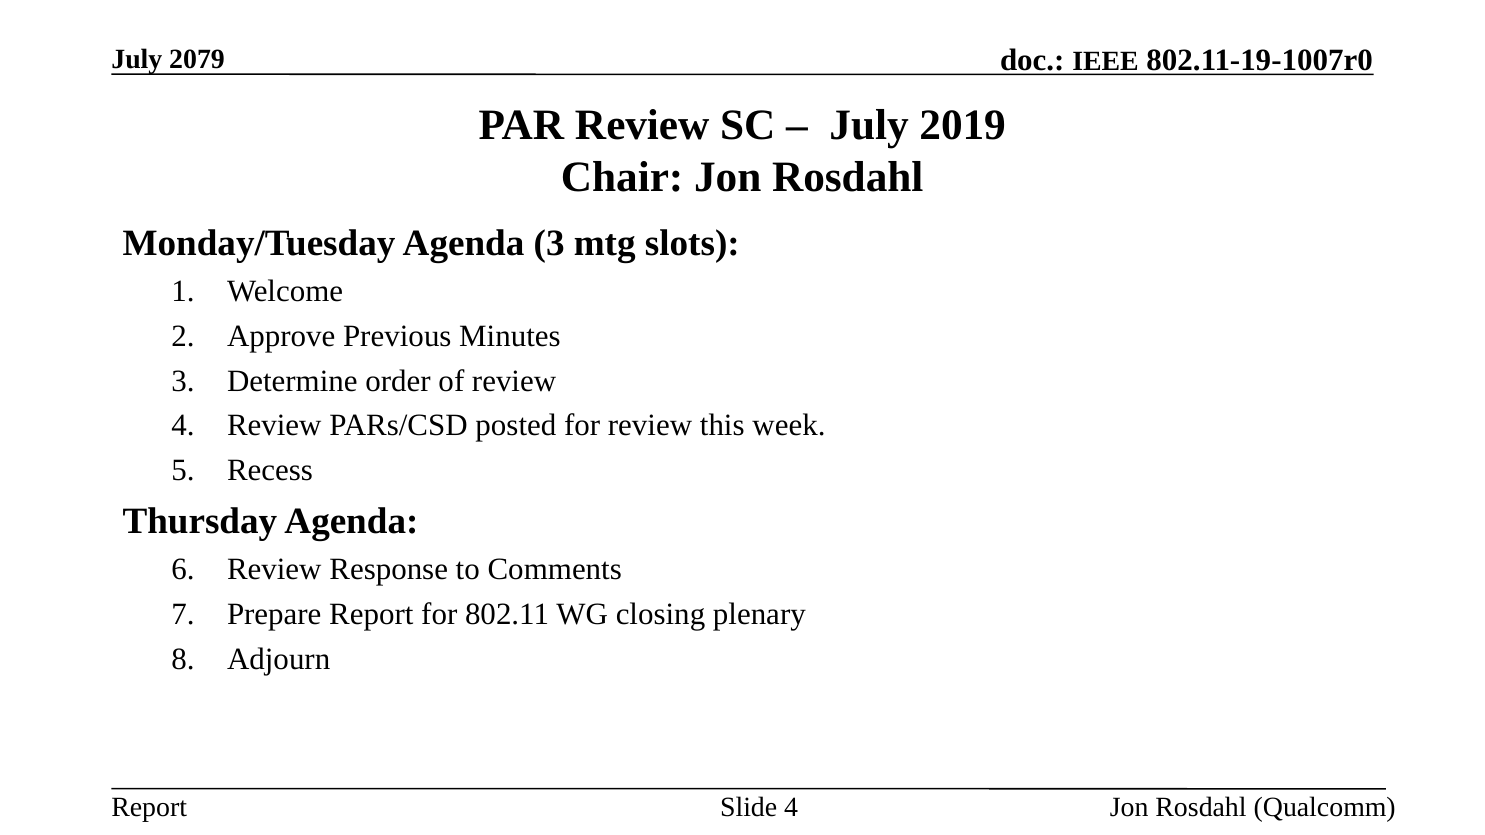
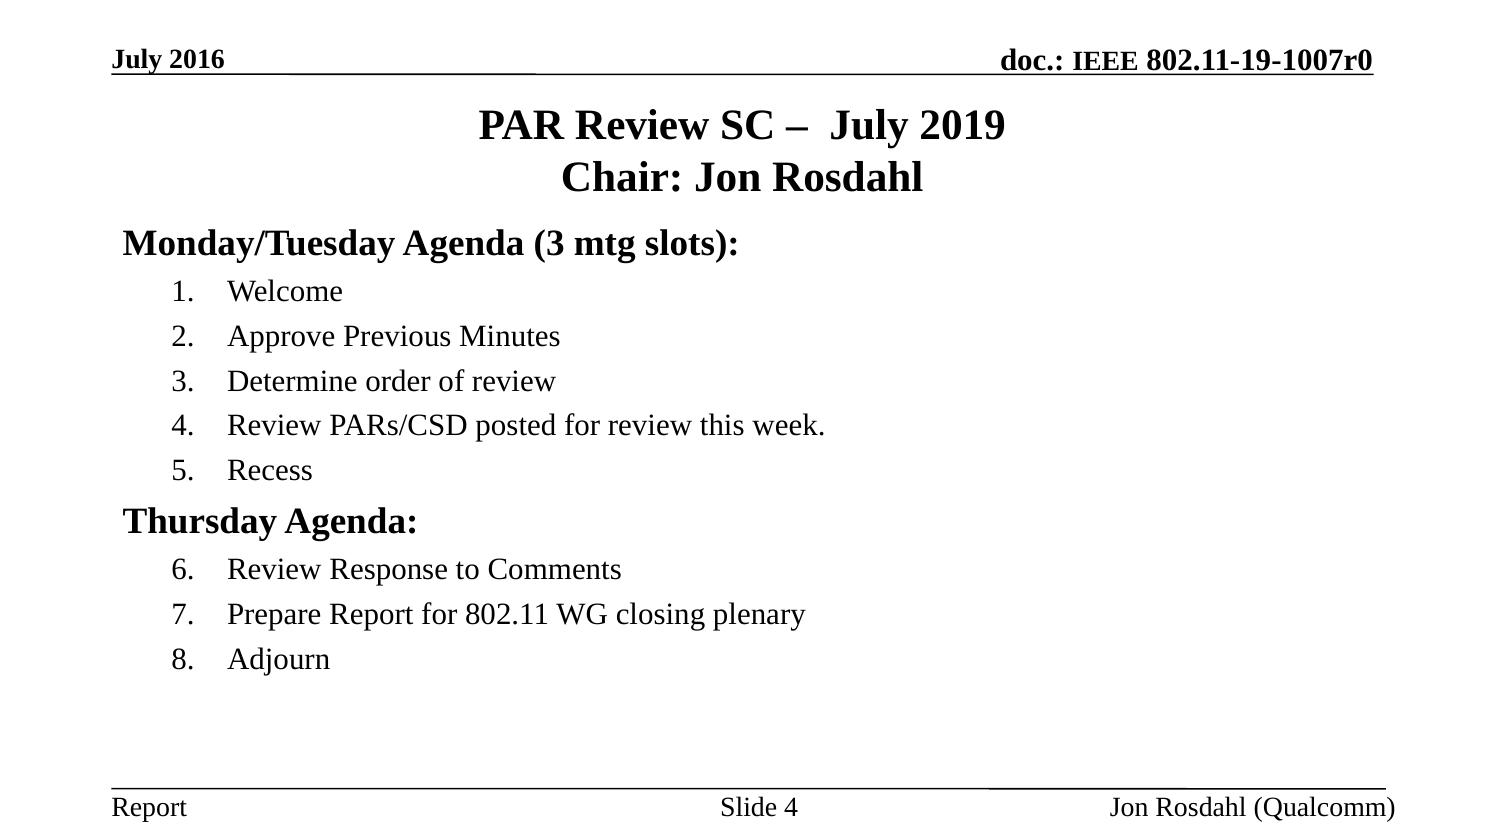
2079: 2079 -> 2016
